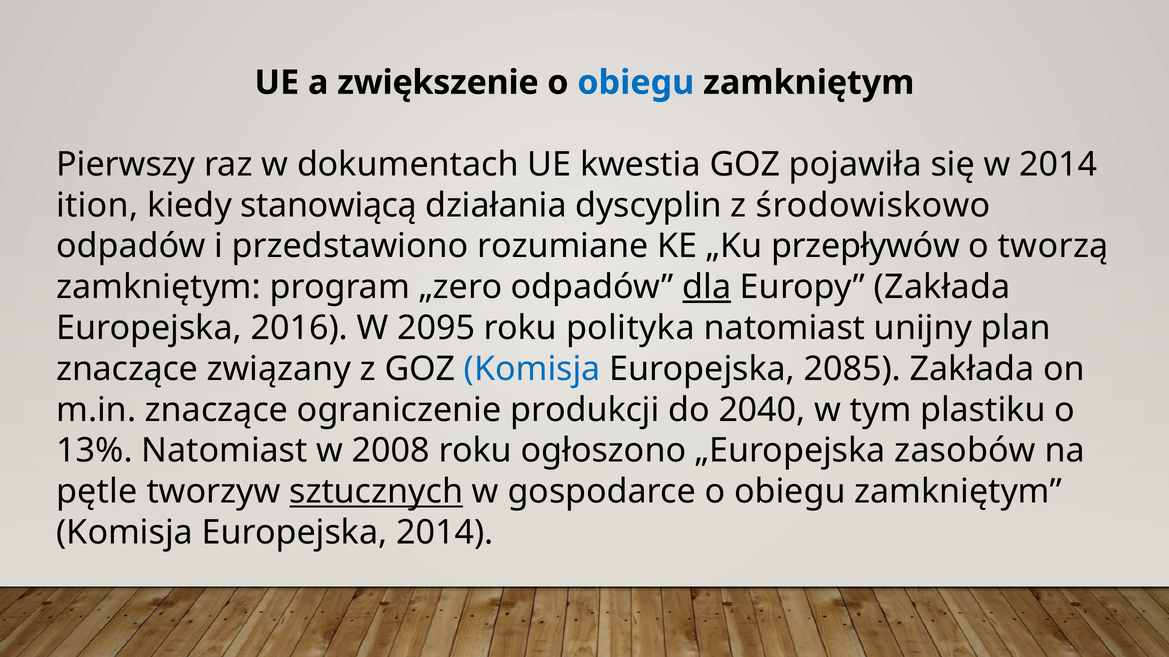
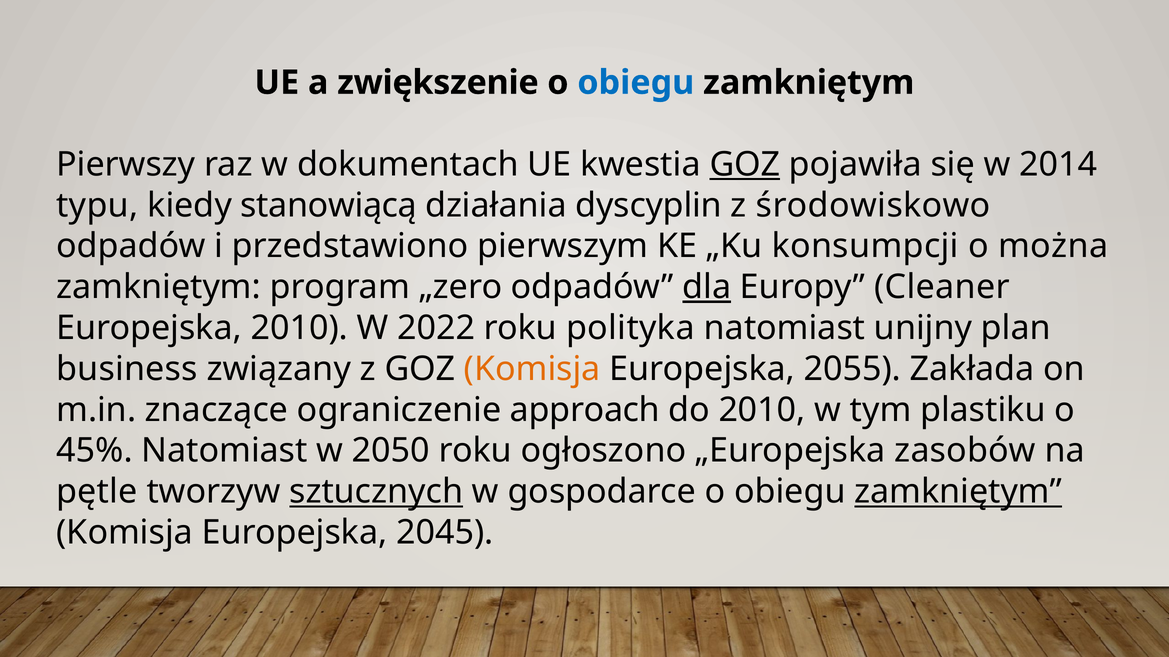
GOZ at (745, 165) underline: none -> present
ition: ition -> typu
rozumiane: rozumiane -> pierwszym
przepływów: przepływów -> konsumpcji
tworzą: tworzą -> można
Europy Zakłada: Zakłada -> Cleaner
Europejska 2016: 2016 -> 2010
2095: 2095 -> 2022
znaczące at (127, 369): znaczące -> business
Komisja at (532, 369) colour: blue -> orange
2085: 2085 -> 2055
produkcji: produkcji -> approach
do 2040: 2040 -> 2010
13%: 13% -> 45%
2008: 2008 -> 2050
zamkniętym at (958, 492) underline: none -> present
Europejska 2014: 2014 -> 2045
